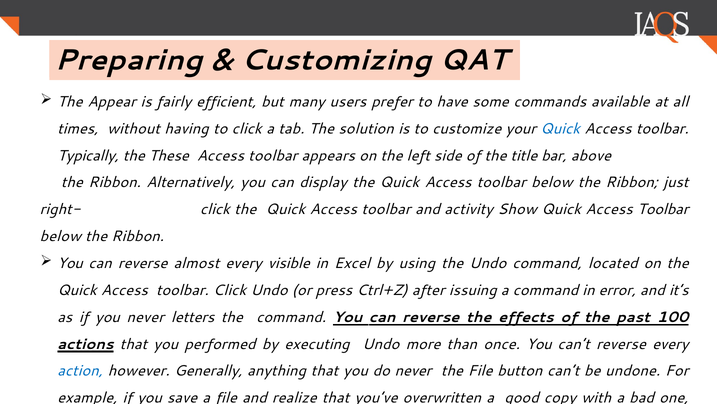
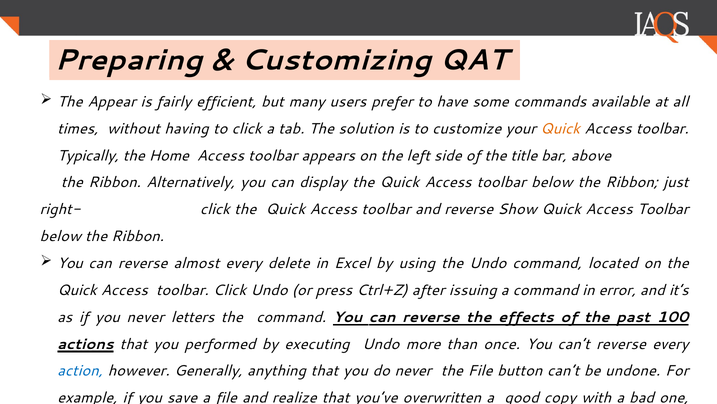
Quick at (560, 128) colour: blue -> orange
These: These -> Home
and activity: activity -> reverse
visible: visible -> delete
